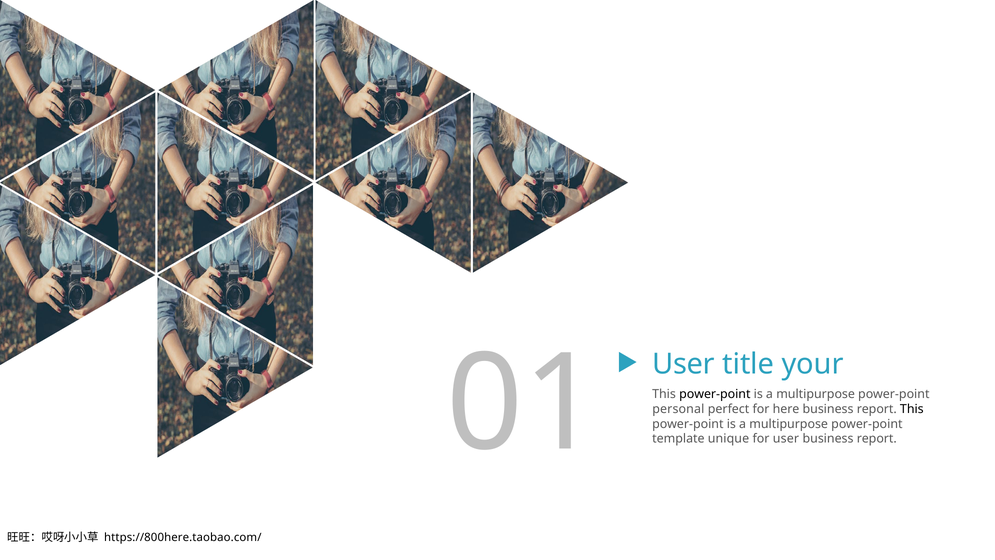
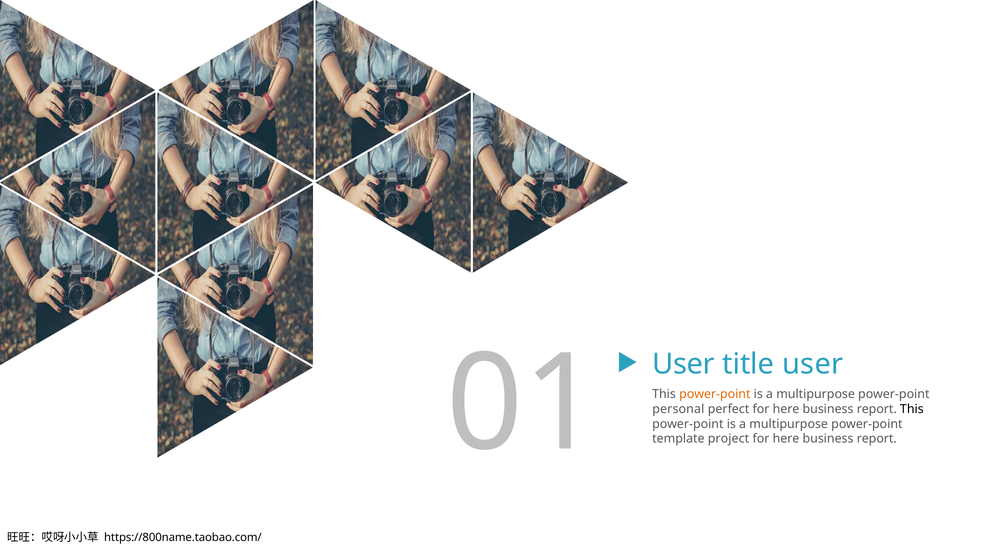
title your: your -> user
power-point at (715, 394) colour: black -> orange
unique: unique -> project
user at (786, 439): user -> here
https://800here.taobao.com/: https://800here.taobao.com/ -> https://800name.taobao.com/
